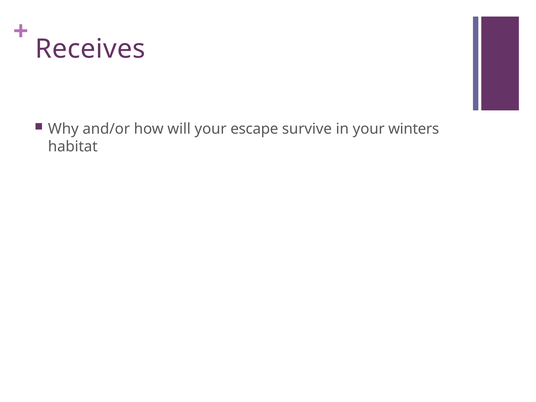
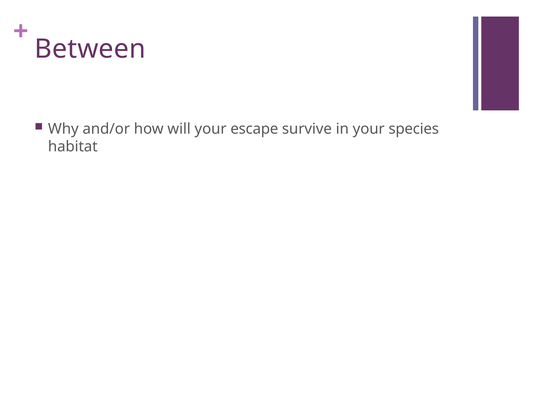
Receives: Receives -> Between
winters: winters -> species
